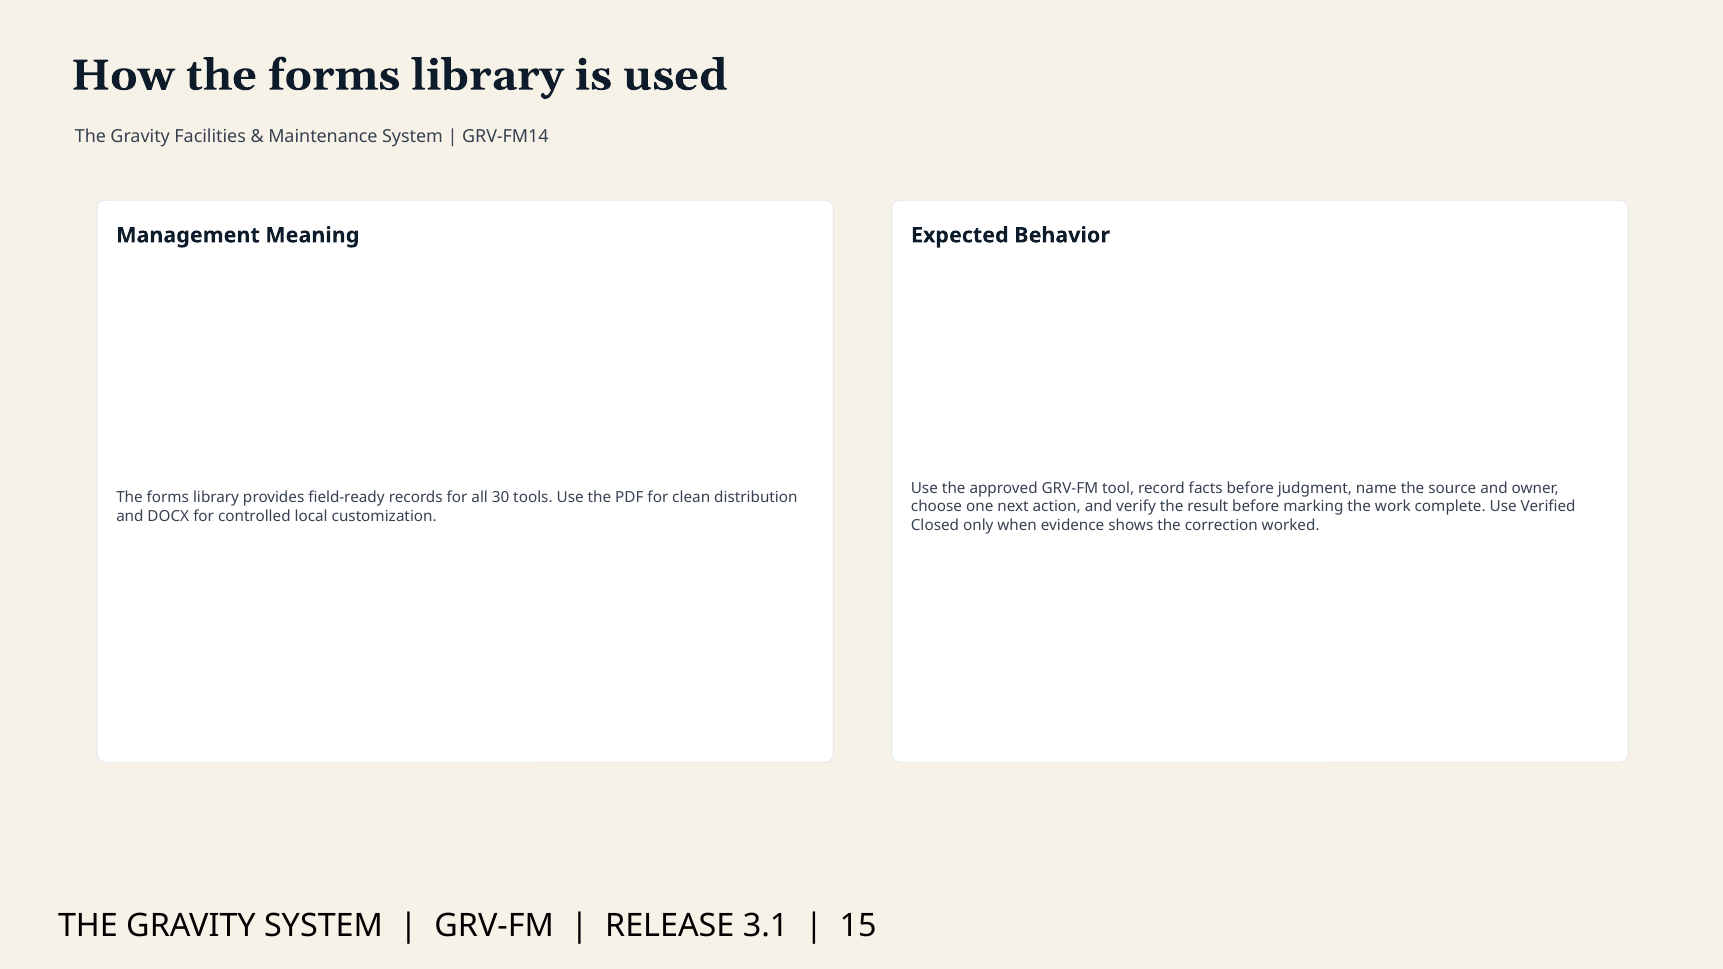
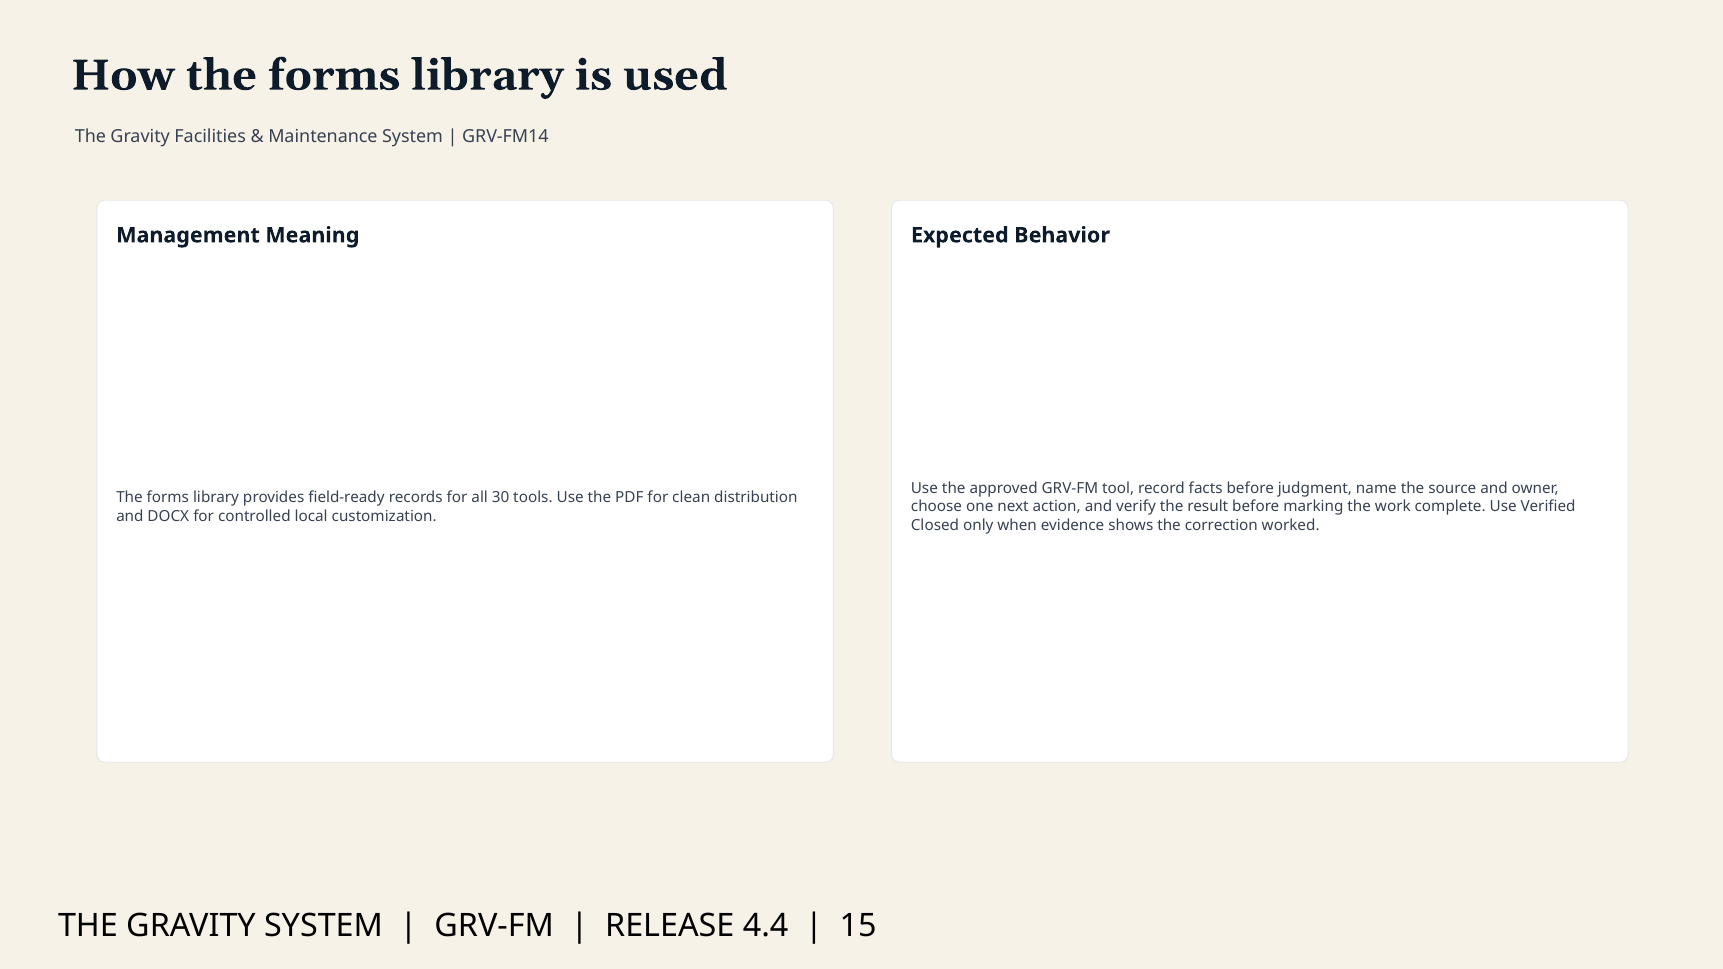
3.1: 3.1 -> 4.4
